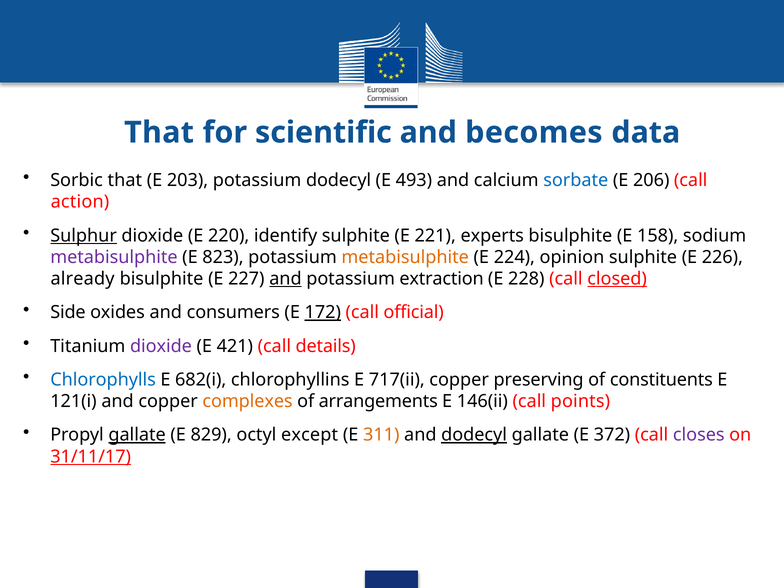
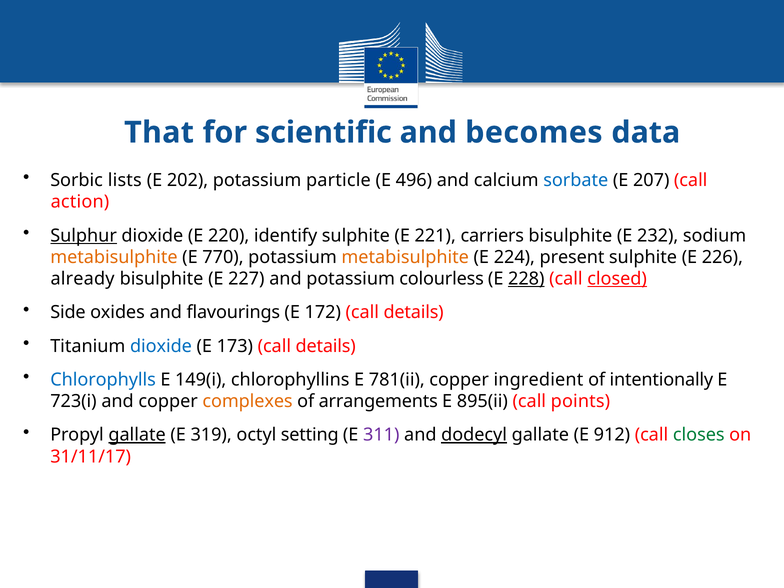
Sorbic that: that -> lists
203: 203 -> 202
potassium dodecyl: dodecyl -> particle
493: 493 -> 496
206: 206 -> 207
experts: experts -> carriers
158: 158 -> 232
metabisulphite at (114, 257) colour: purple -> orange
823: 823 -> 770
opinion: opinion -> present
and at (285, 279) underline: present -> none
extraction: extraction -> colourless
228 underline: none -> present
consumers: consumers -> flavourings
172 underline: present -> none
official at (414, 312): official -> details
dioxide at (161, 346) colour: purple -> blue
421: 421 -> 173
682(i: 682(i -> 149(i
717(ii: 717(ii -> 781(ii
preserving: preserving -> ingredient
constituents: constituents -> intentionally
121(i: 121(i -> 723(i
146(ii: 146(ii -> 895(ii
829: 829 -> 319
except: except -> setting
311 colour: orange -> purple
372: 372 -> 912
closes colour: purple -> green
31/11/17 underline: present -> none
